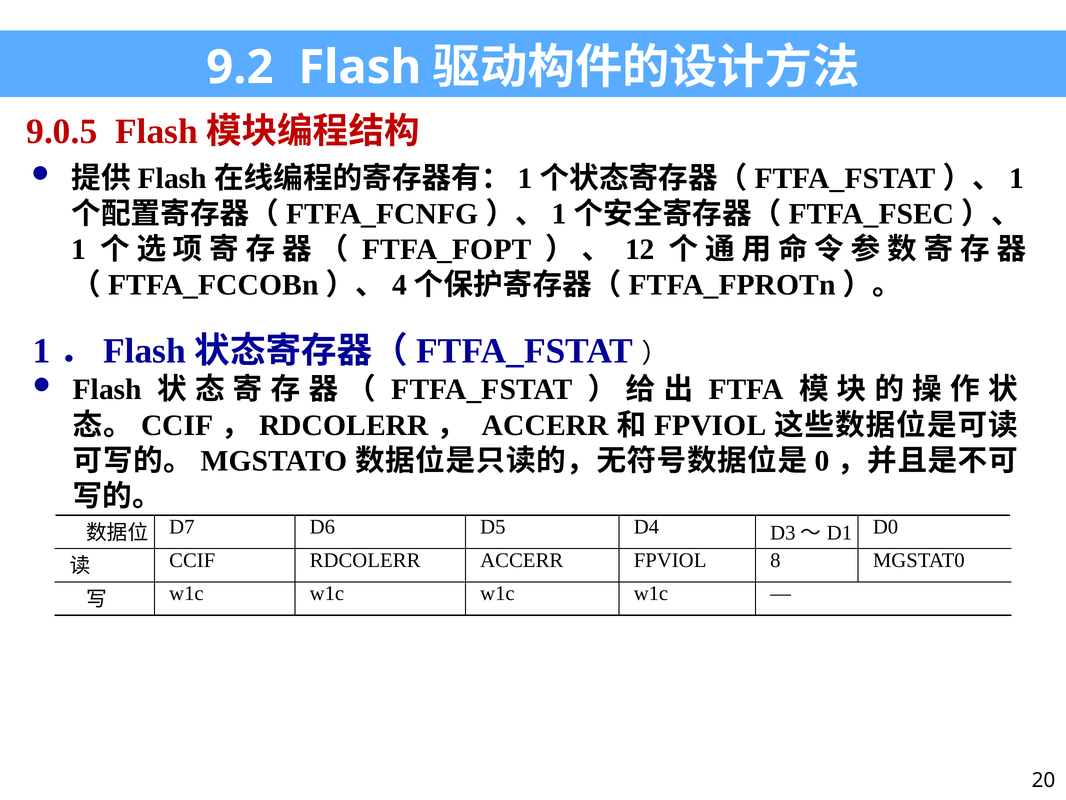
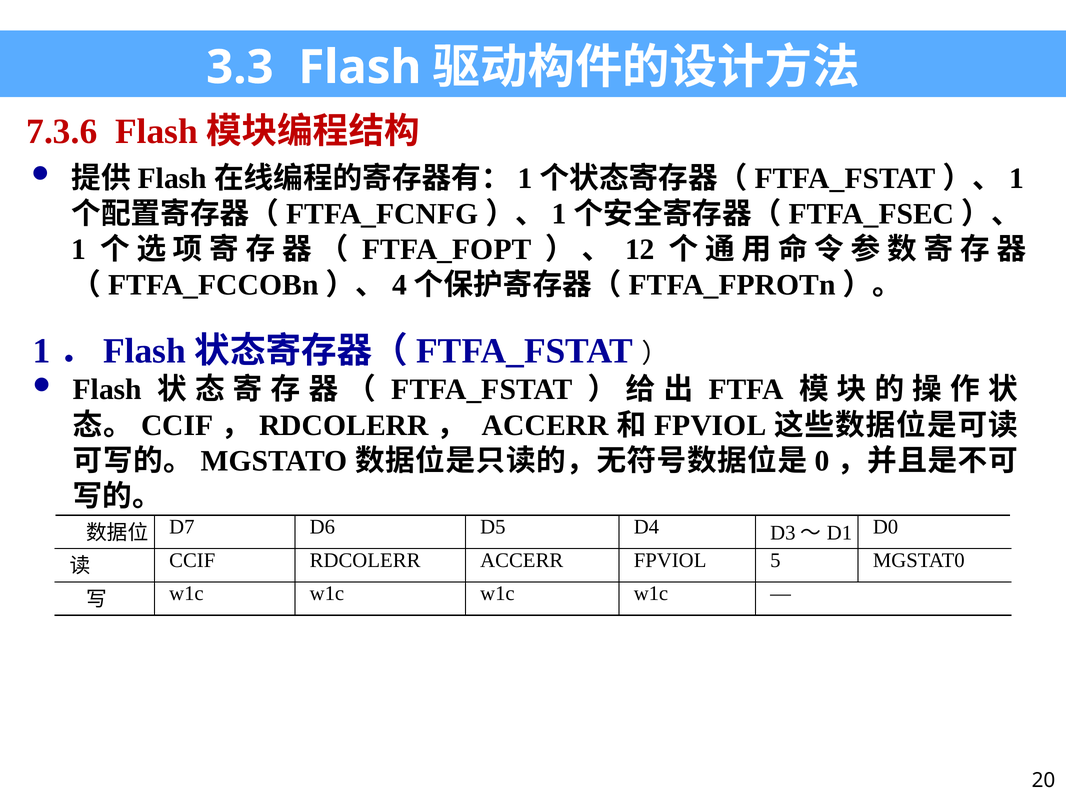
9.2: 9.2 -> 3.3
9.0.5: 9.0.5 -> 7.3.6
8: 8 -> 5
